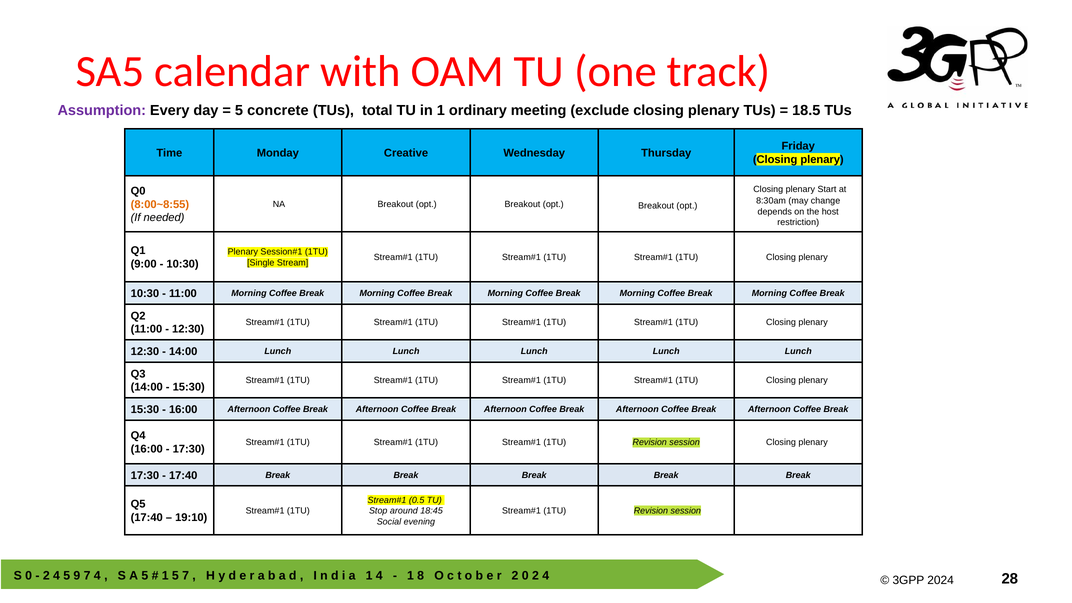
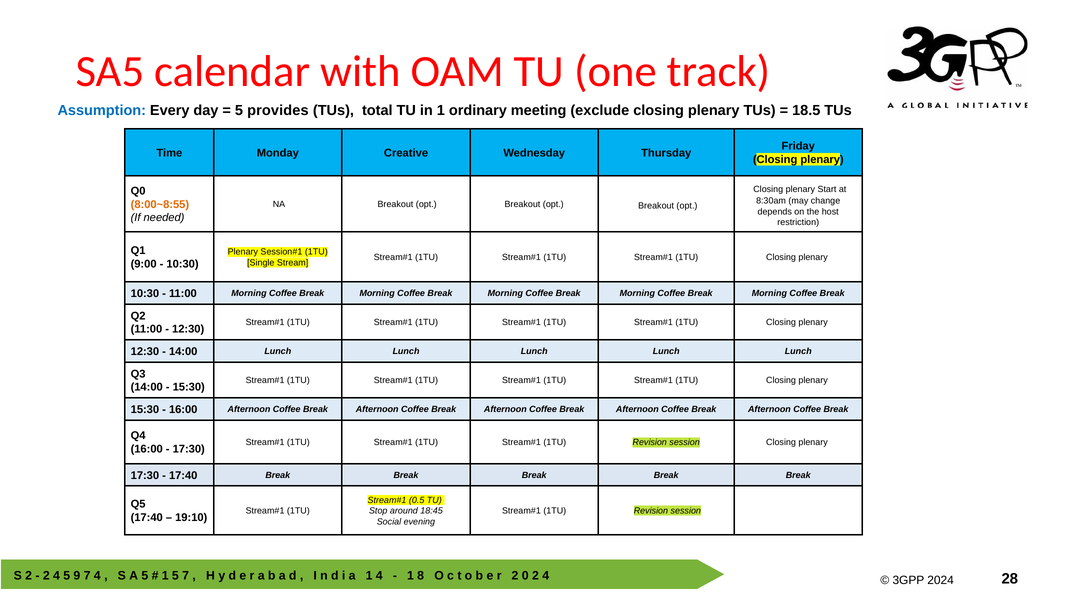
Assumption colour: purple -> blue
concrete: concrete -> provides
0 at (29, 576): 0 -> 2
